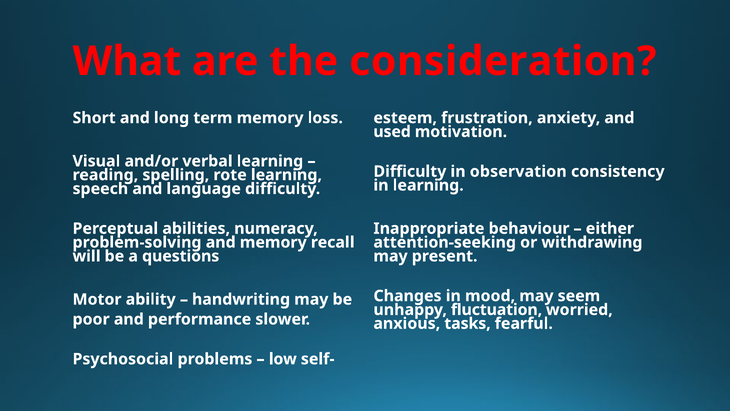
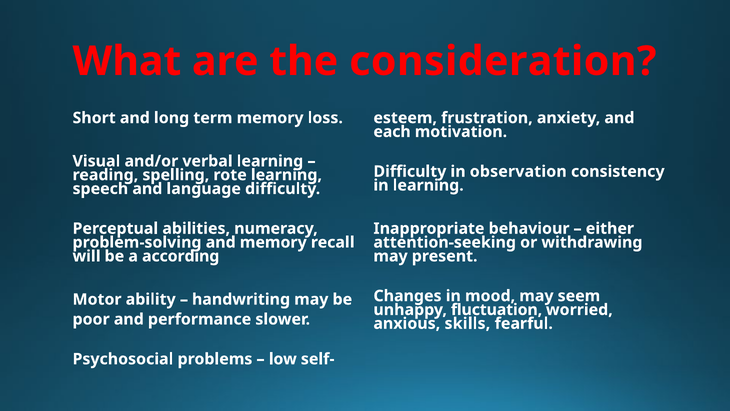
used: used -> each
questions: questions -> according
tasks: tasks -> skills
